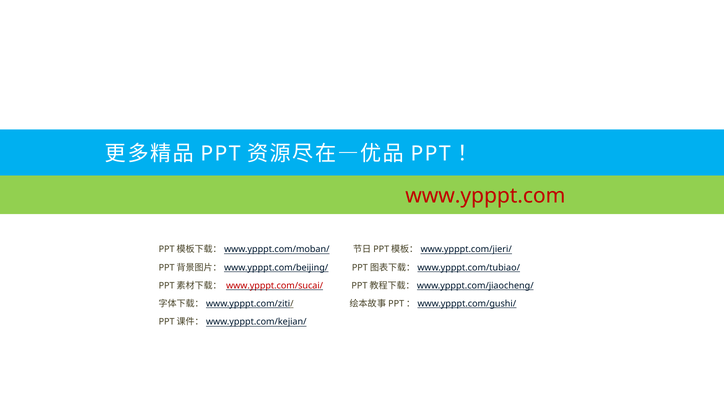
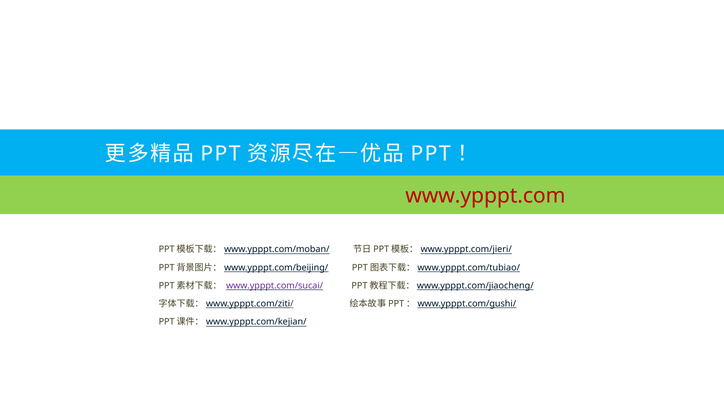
www.ypppt.com/sucai/ colour: red -> purple
